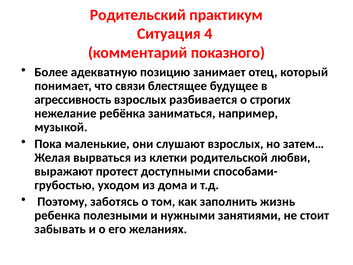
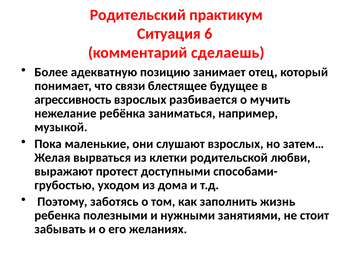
4: 4 -> 6
показного: показного -> сделаешь
строгих: строгих -> мучить
